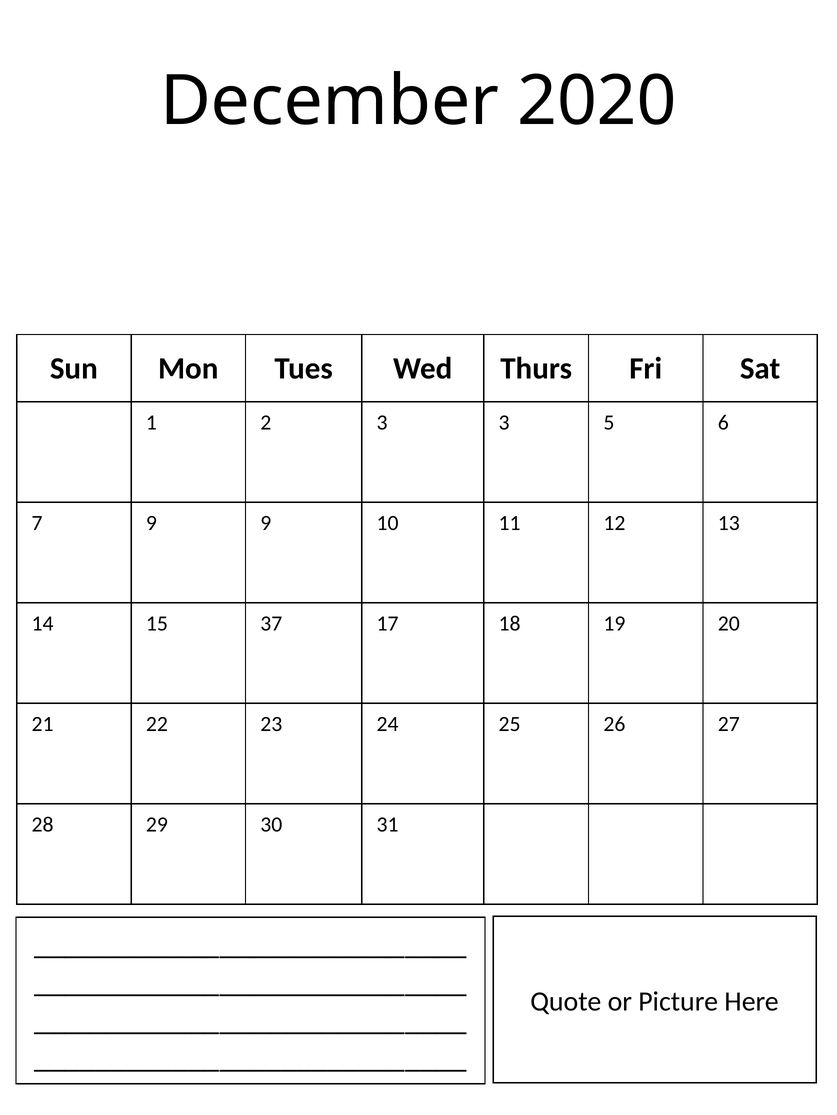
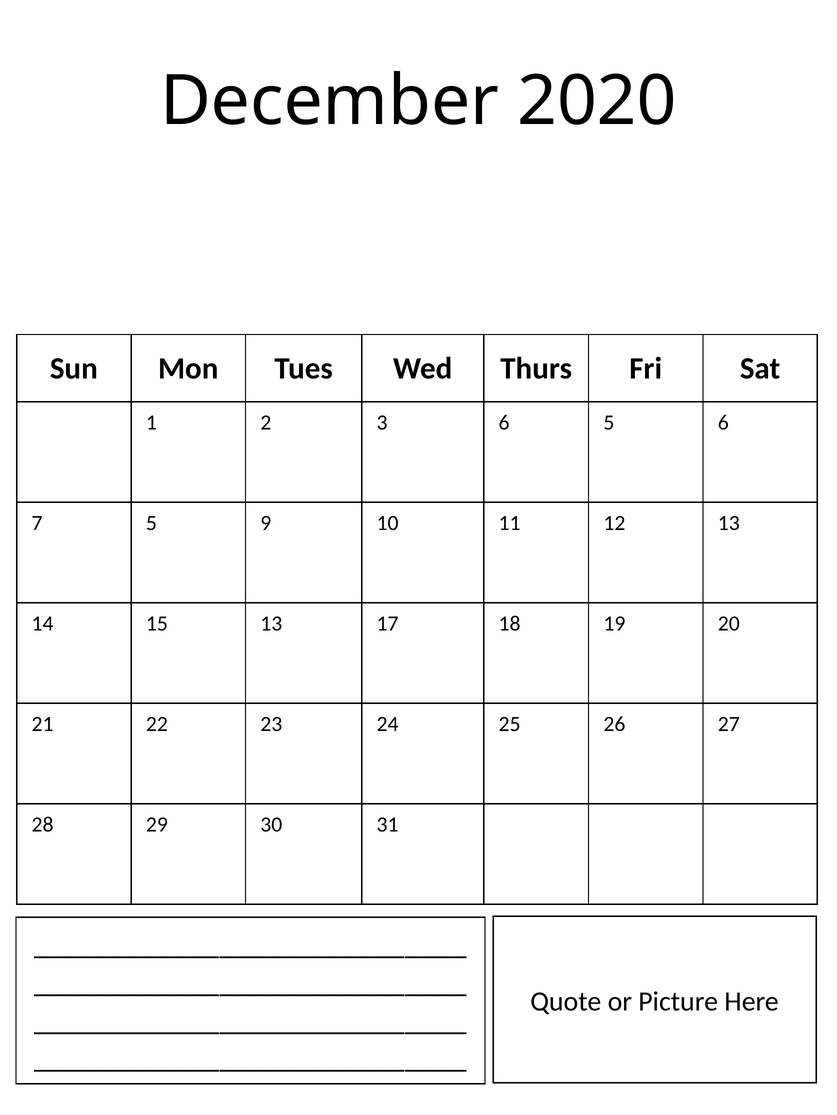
3 3: 3 -> 6
7 9: 9 -> 5
15 37: 37 -> 13
